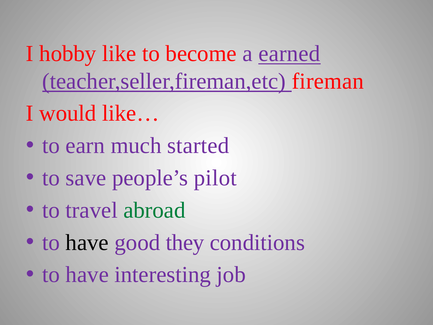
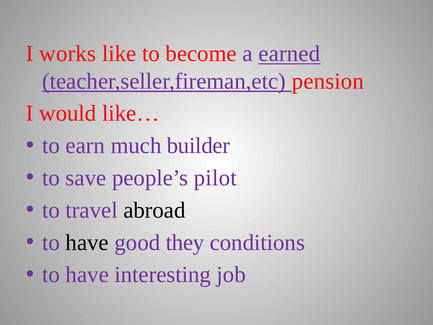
hobby: hobby -> works
fireman: fireman -> pension
started: started -> builder
abroad colour: green -> black
